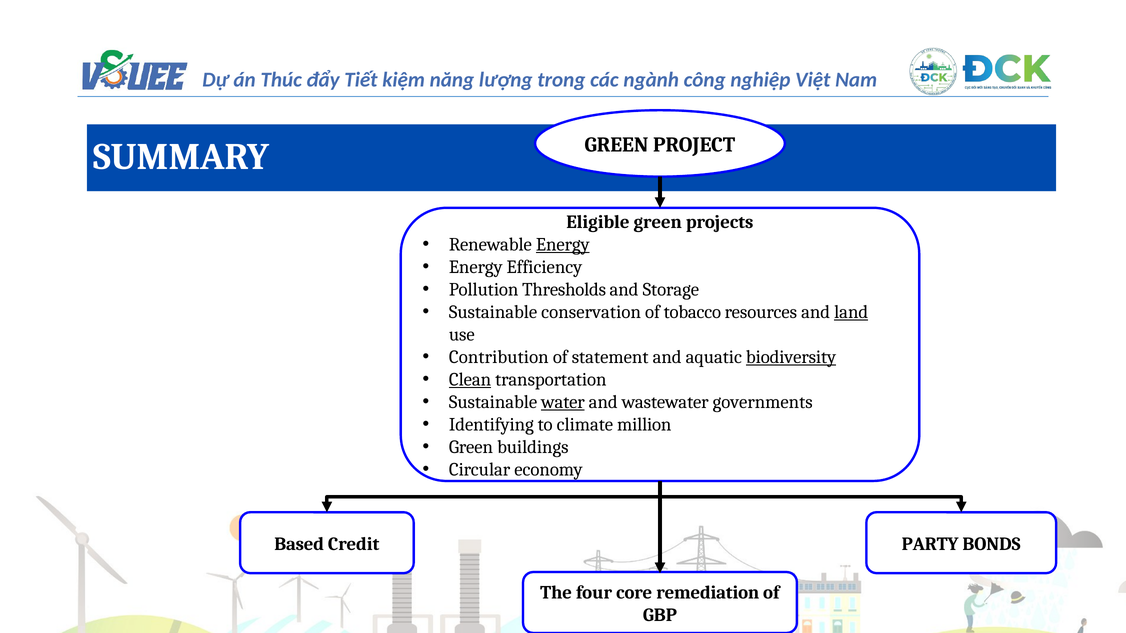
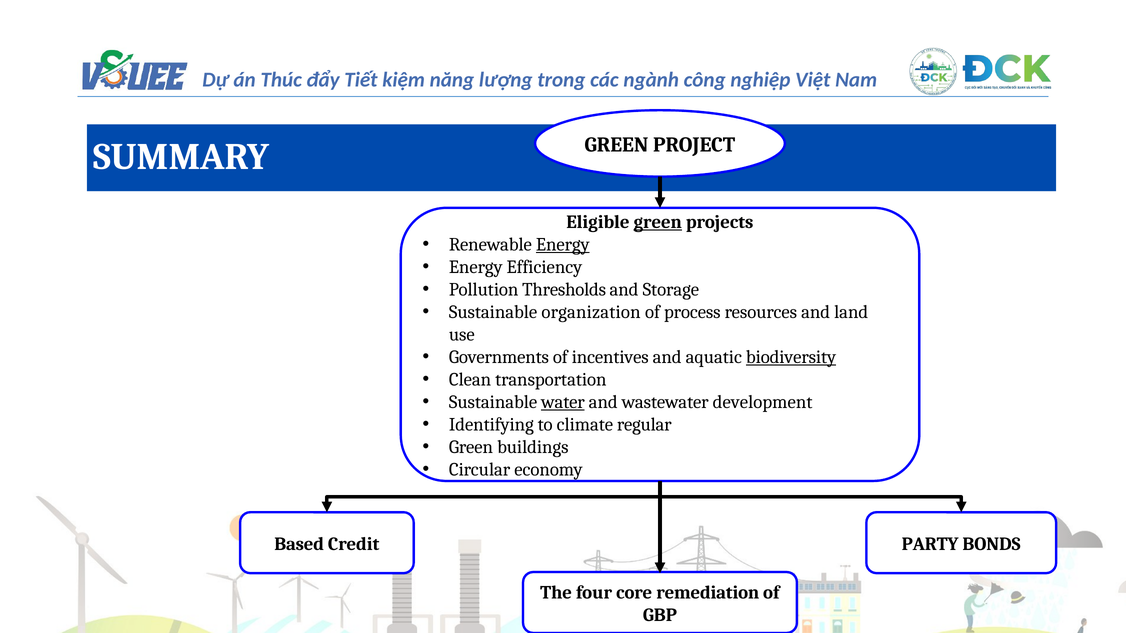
green at (658, 222) underline: none -> present
conservation: conservation -> organization
tobacco: tobacco -> process
land underline: present -> none
Contribution: Contribution -> Governments
statement: statement -> incentives
Clean underline: present -> none
governments: governments -> development
million: million -> regular
